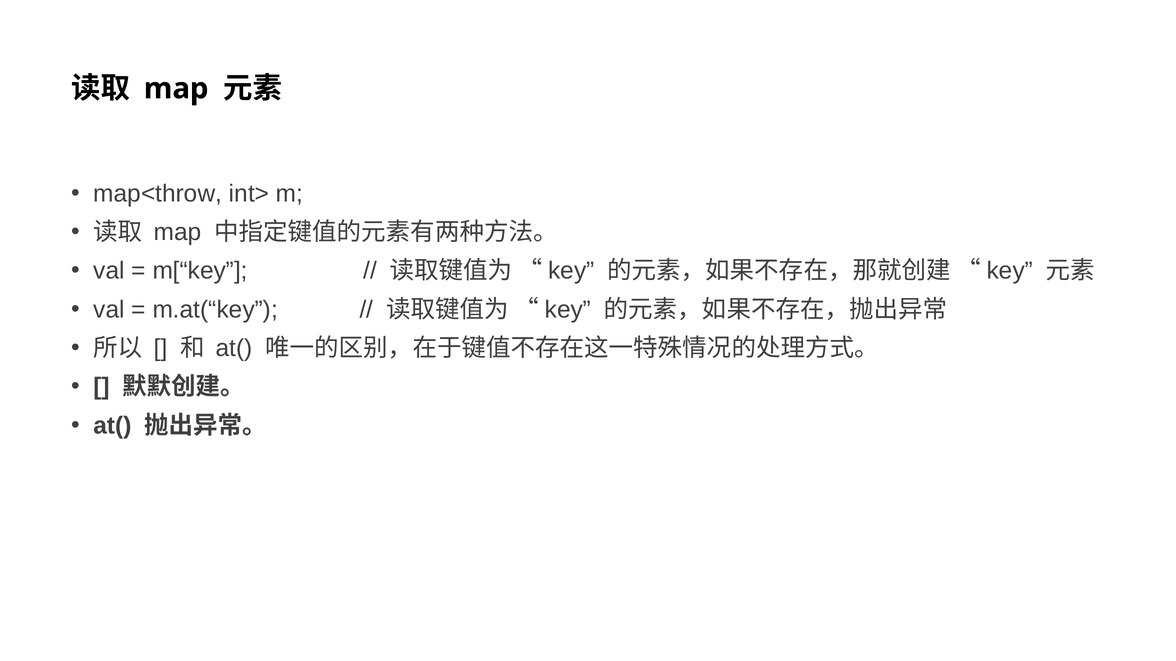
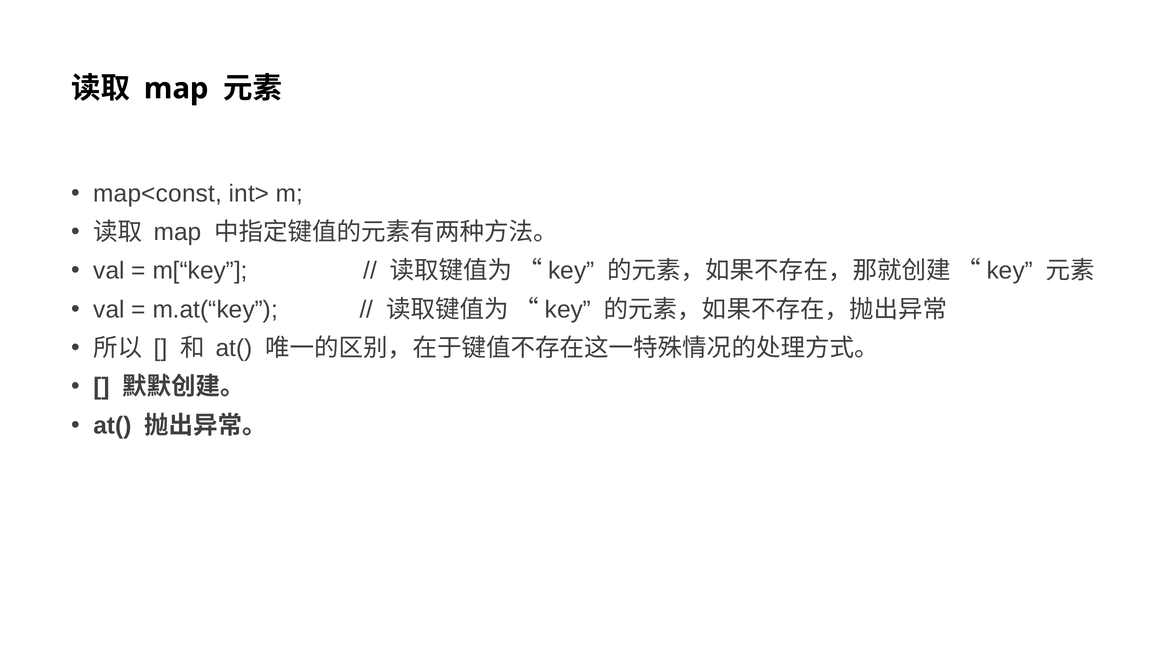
map<throw: map<throw -> map<const
